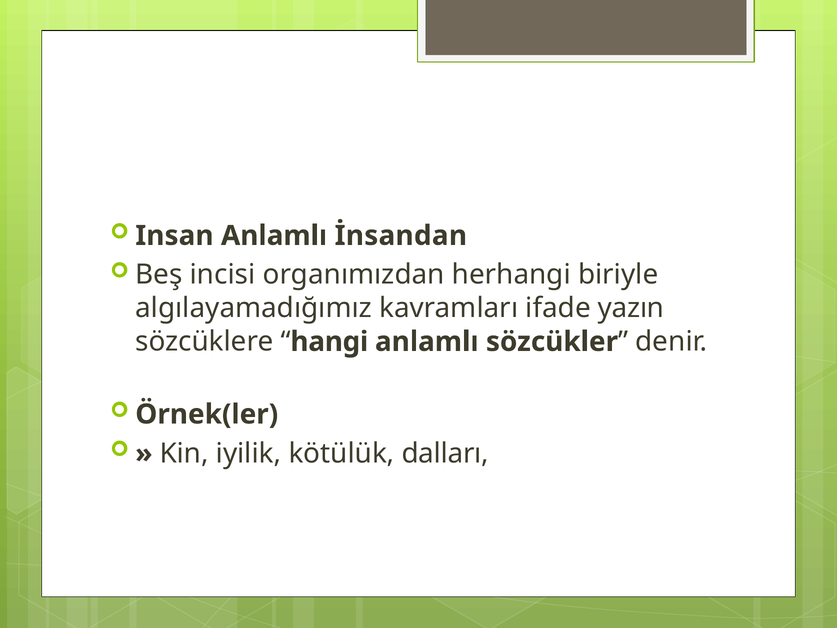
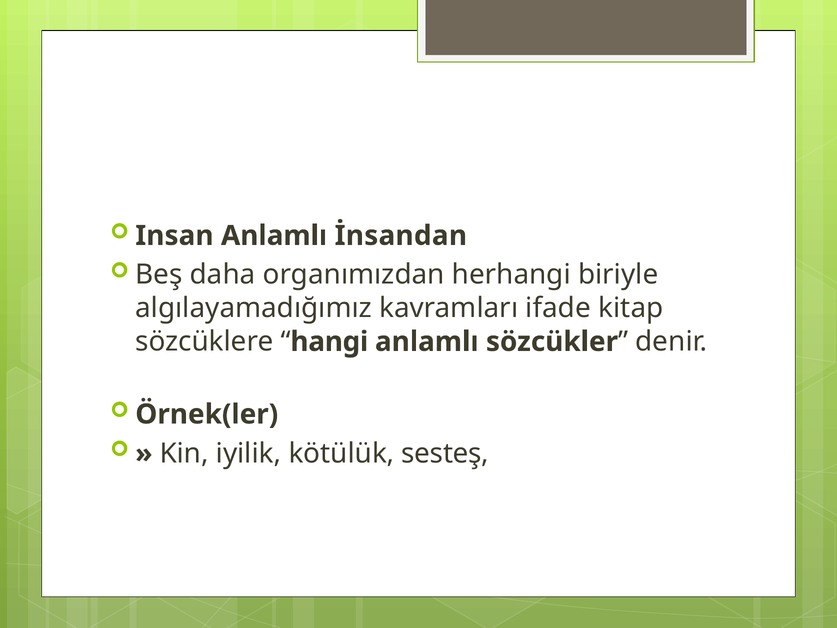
incisi: incisi -> daha
yazın: yazın -> kitap
dalları: dalları -> sesteş
